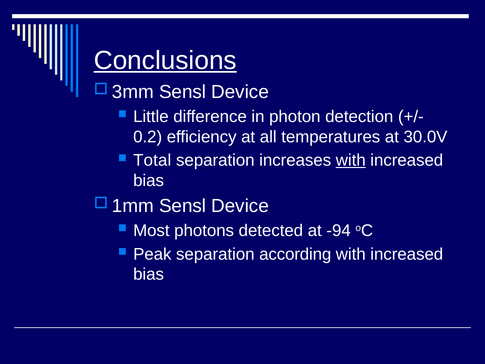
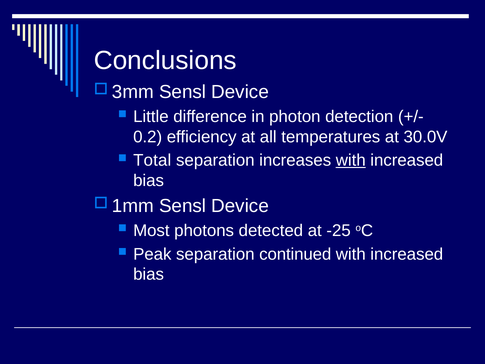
Conclusions underline: present -> none
-94: -94 -> -25
according: according -> continued
